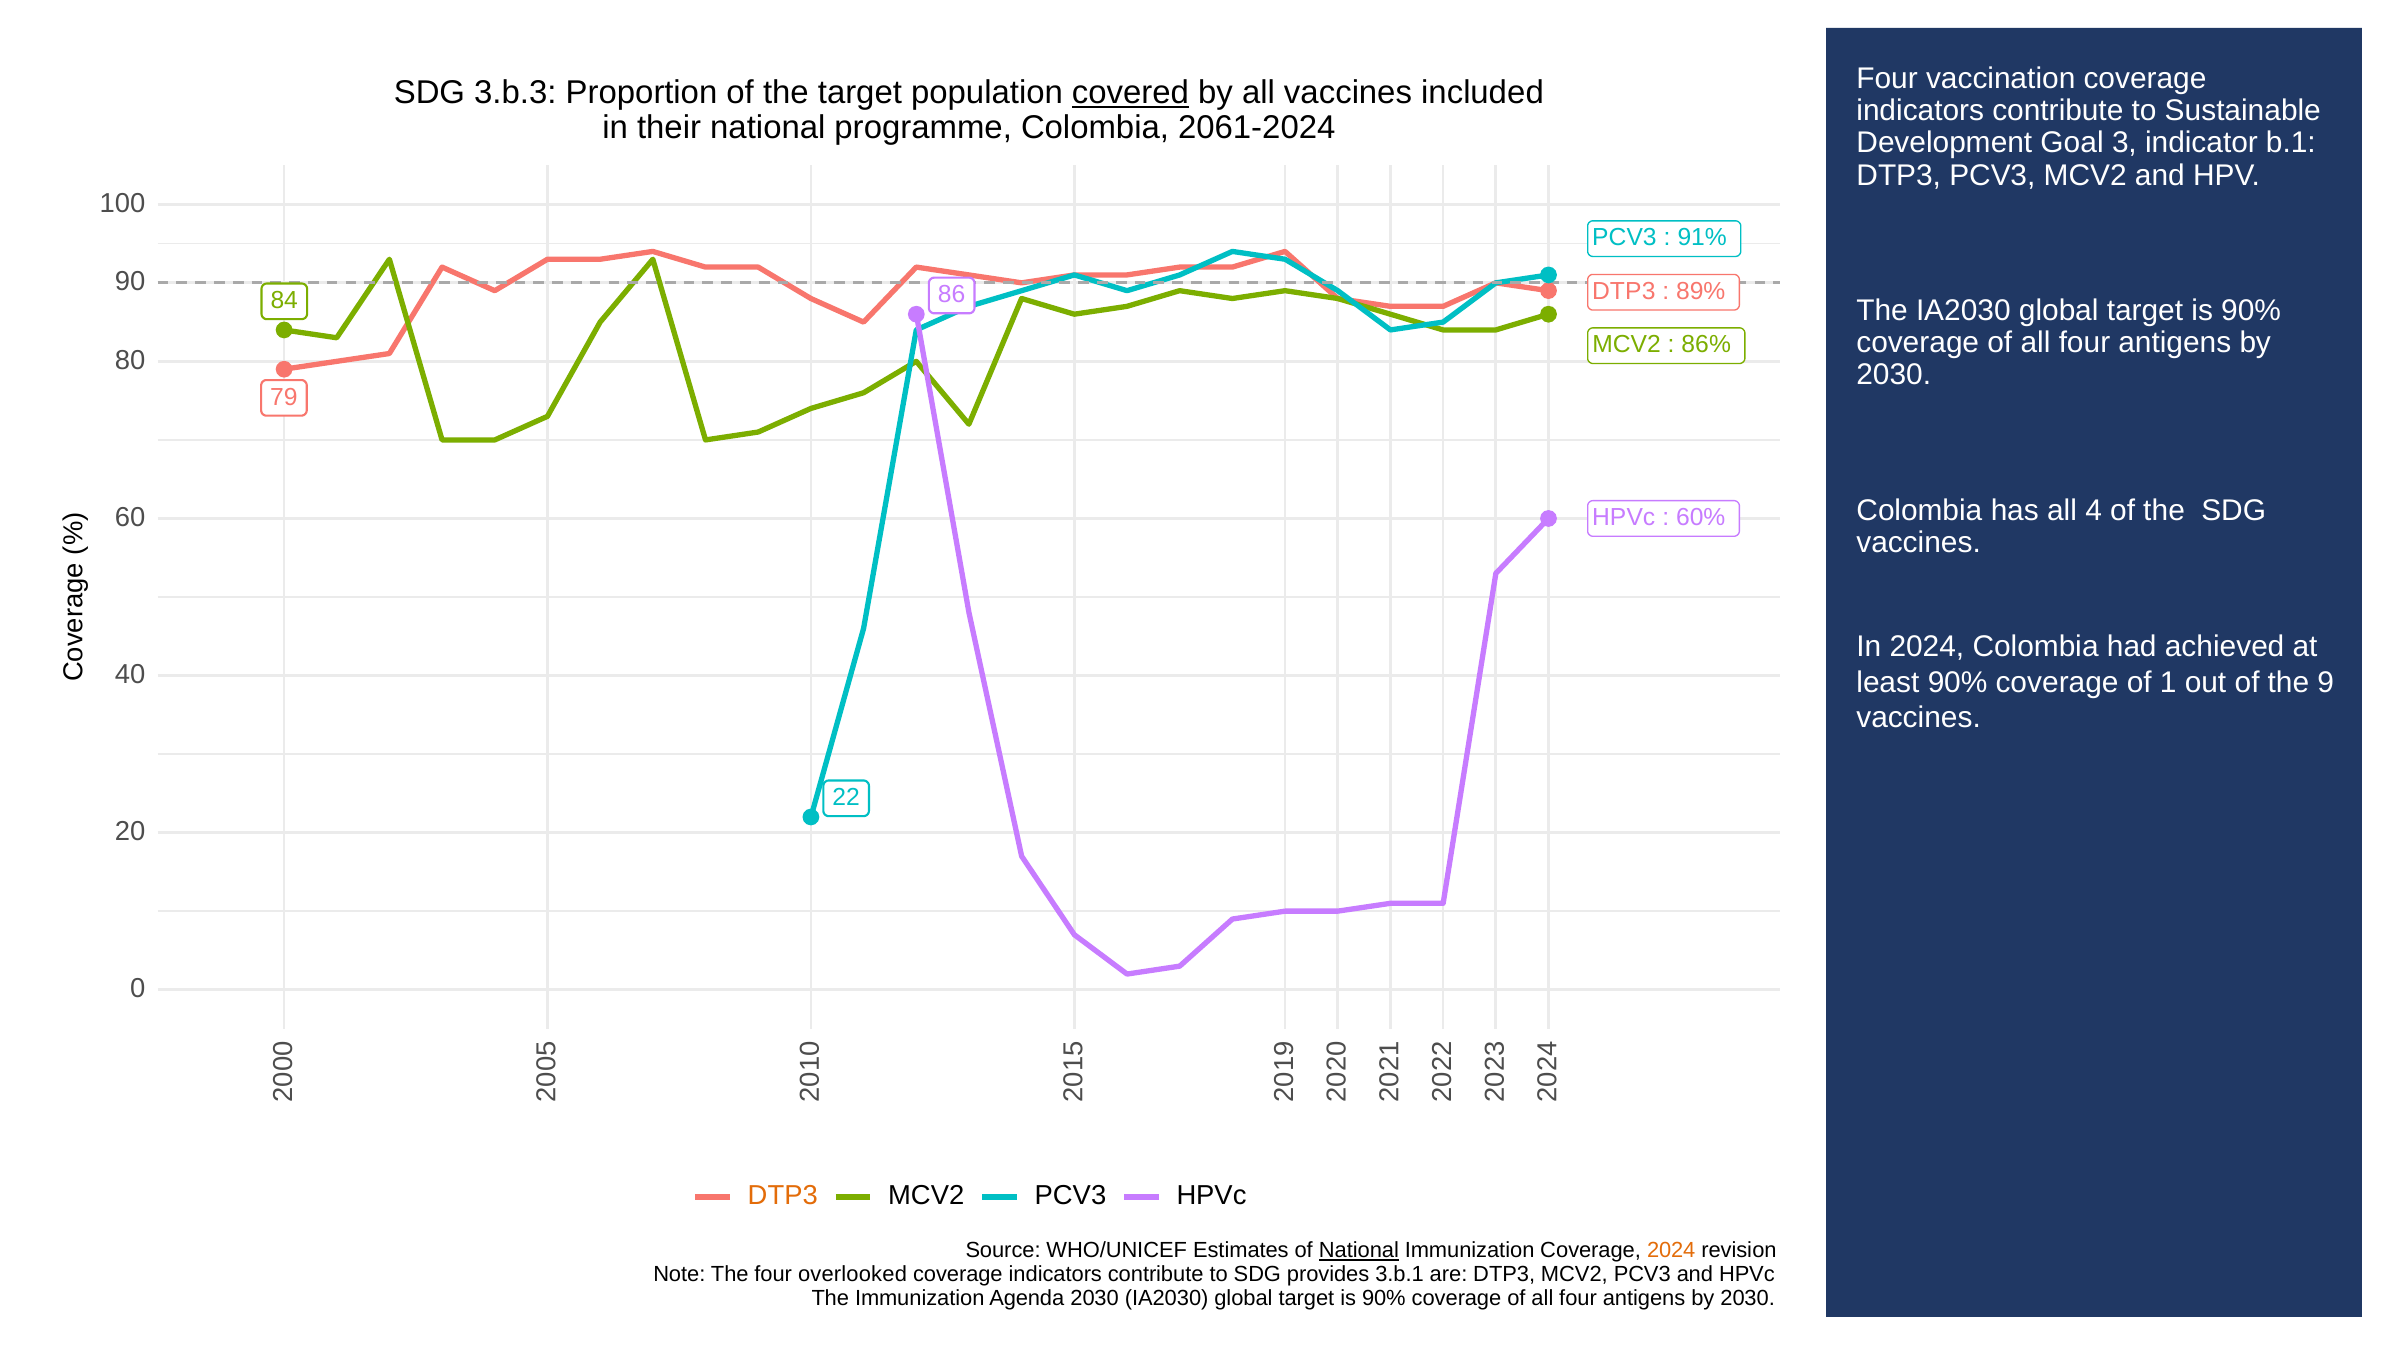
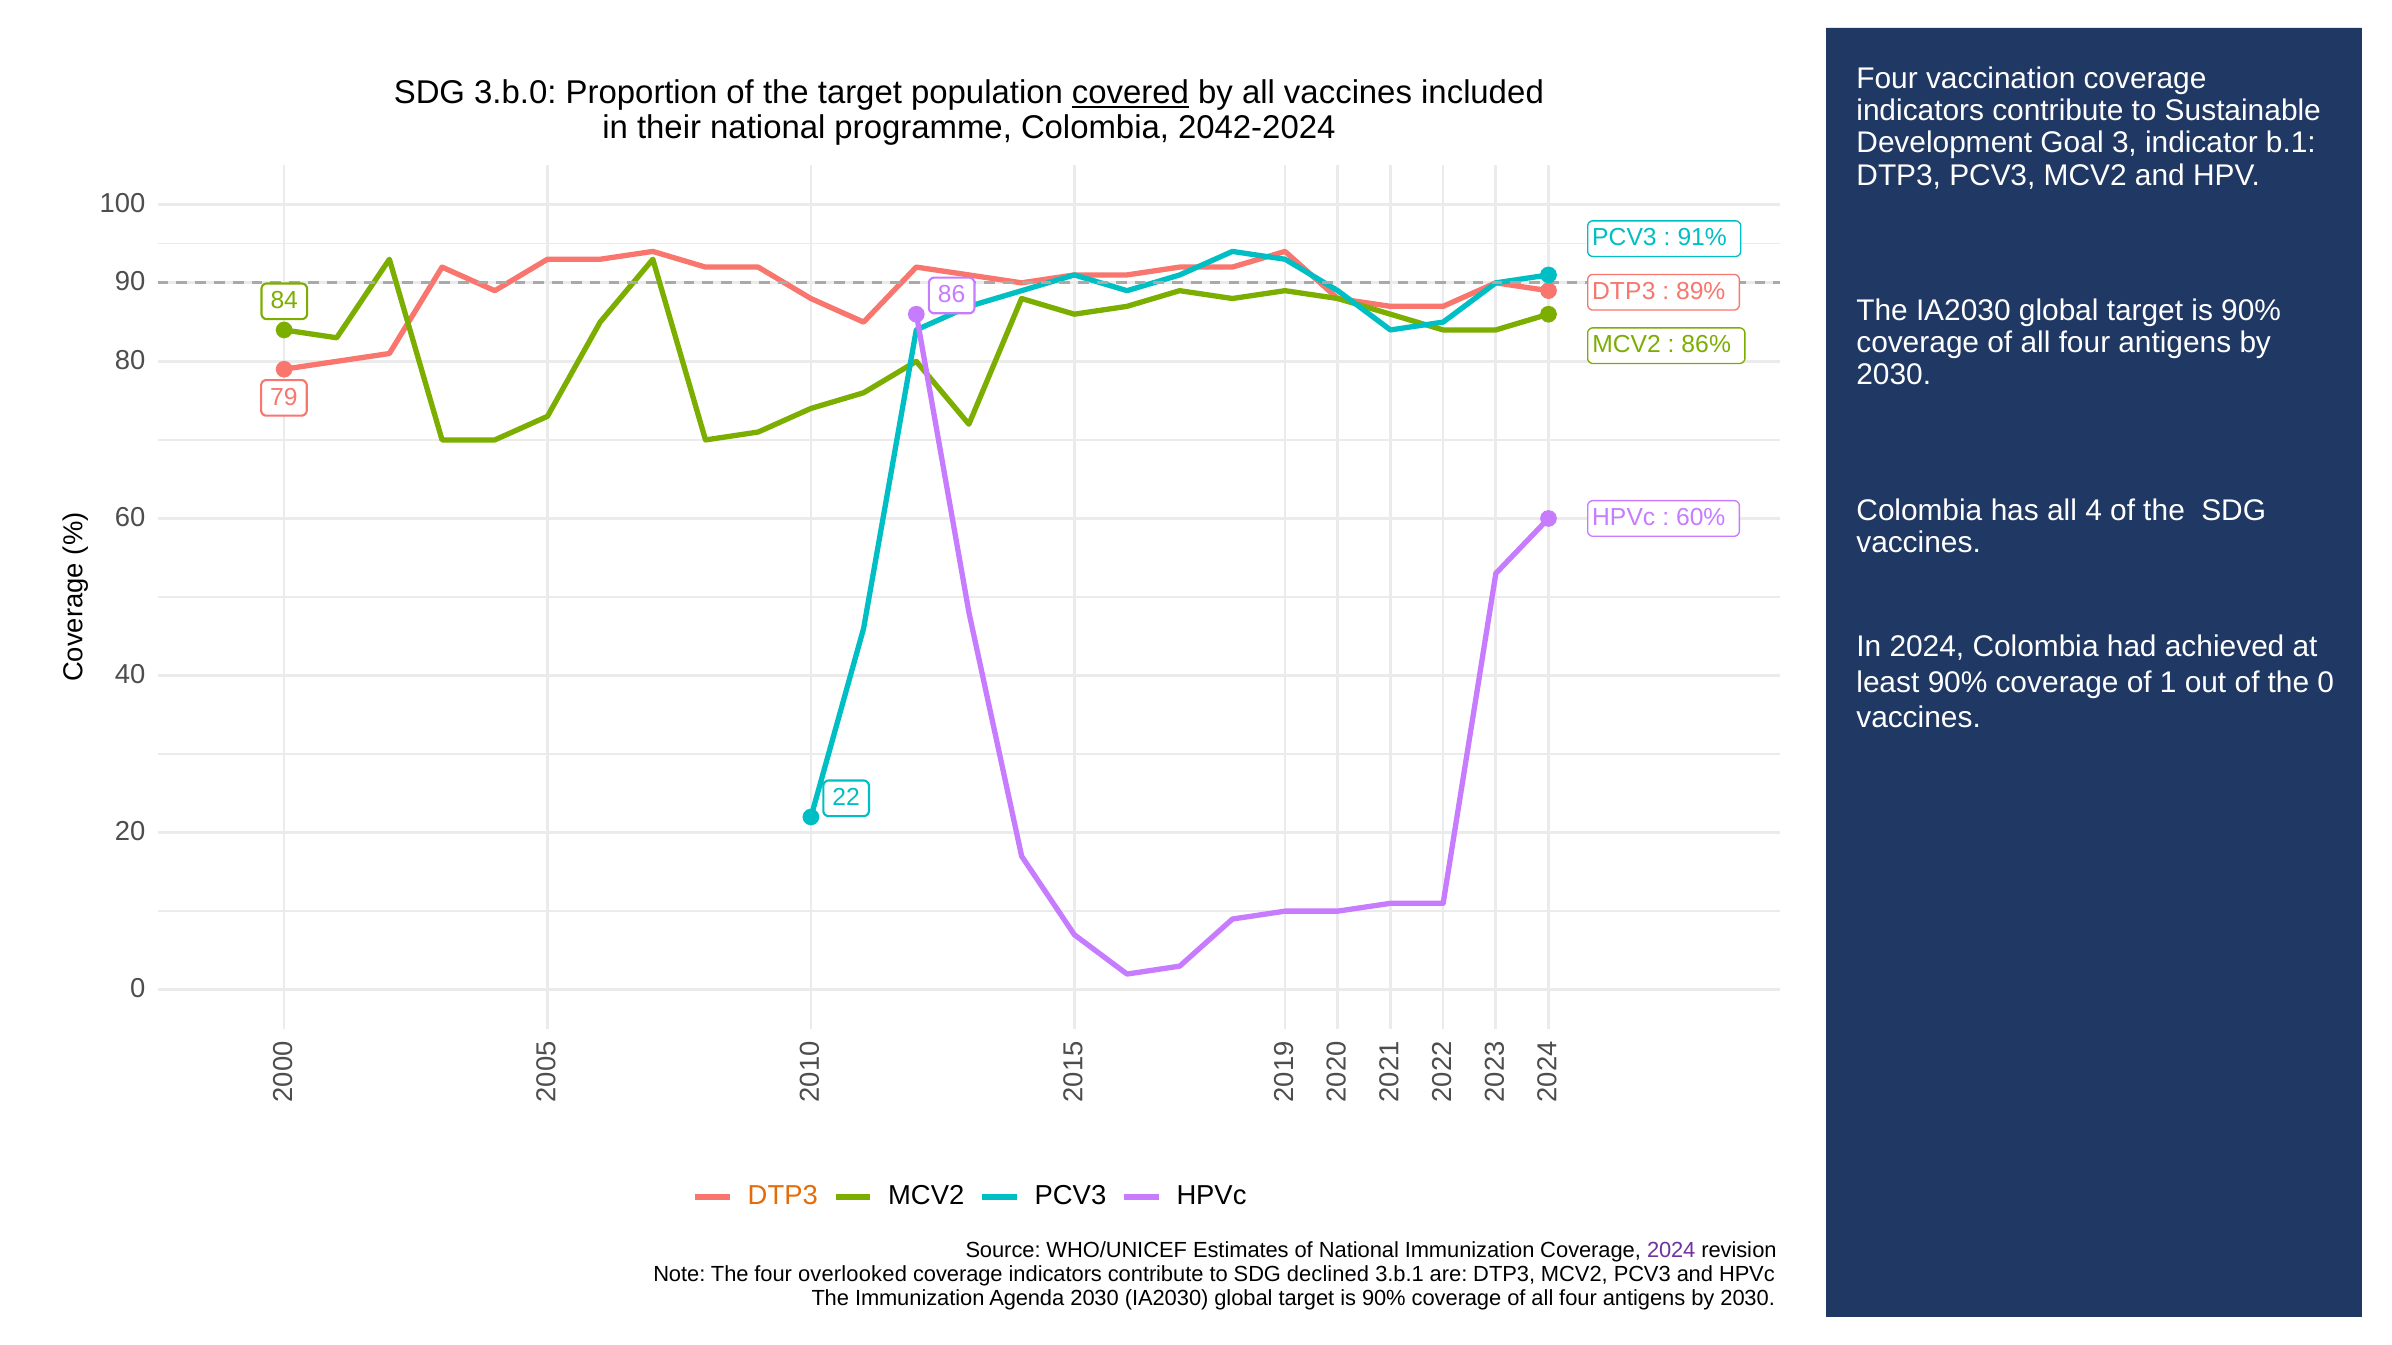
3.b.3: 3.b.3 -> 3.b.0
2061-2024: 2061-2024 -> 2042-2024
the 9: 9 -> 0
National at (1359, 1251) underline: present -> none
2024 at (1671, 1251) colour: orange -> purple
provides: provides -> declined
